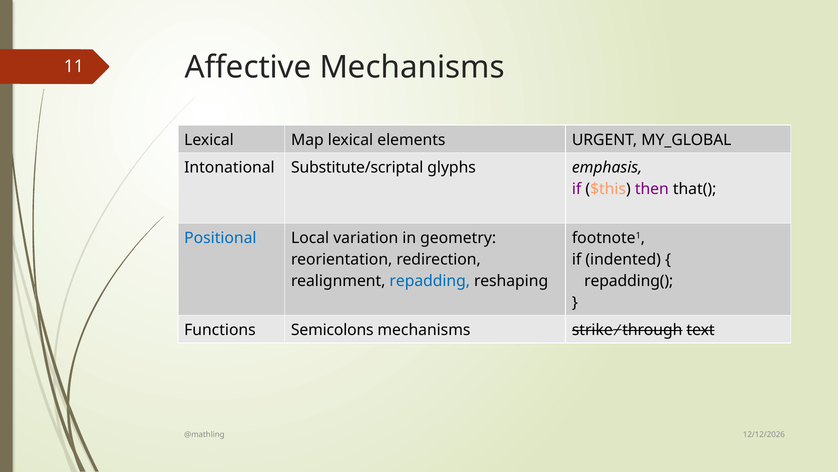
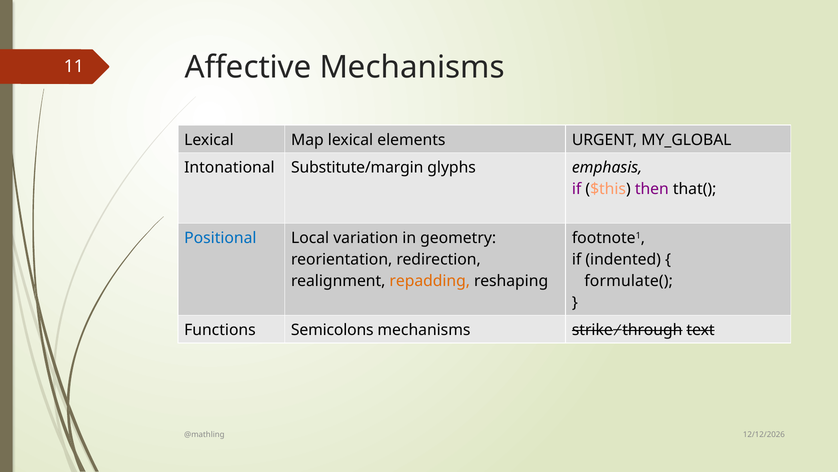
Substitute/scriptal: Substitute/scriptal -> Substitute/margin
repadding colour: blue -> orange
repadding(: repadding( -> formulate(
